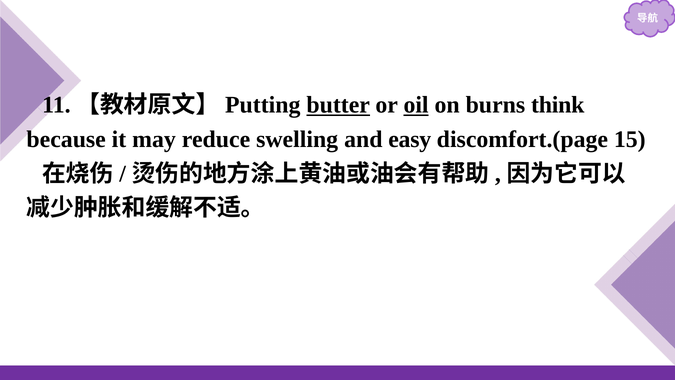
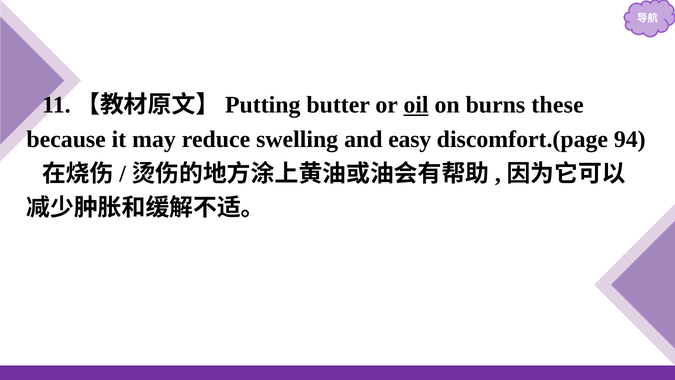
butter underline: present -> none
think: think -> these
15: 15 -> 94
